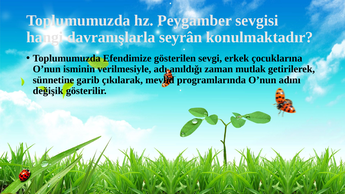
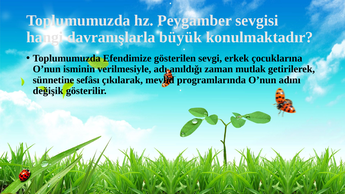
seyrân: seyrân -> büyük
garib: garib -> sefâsı
